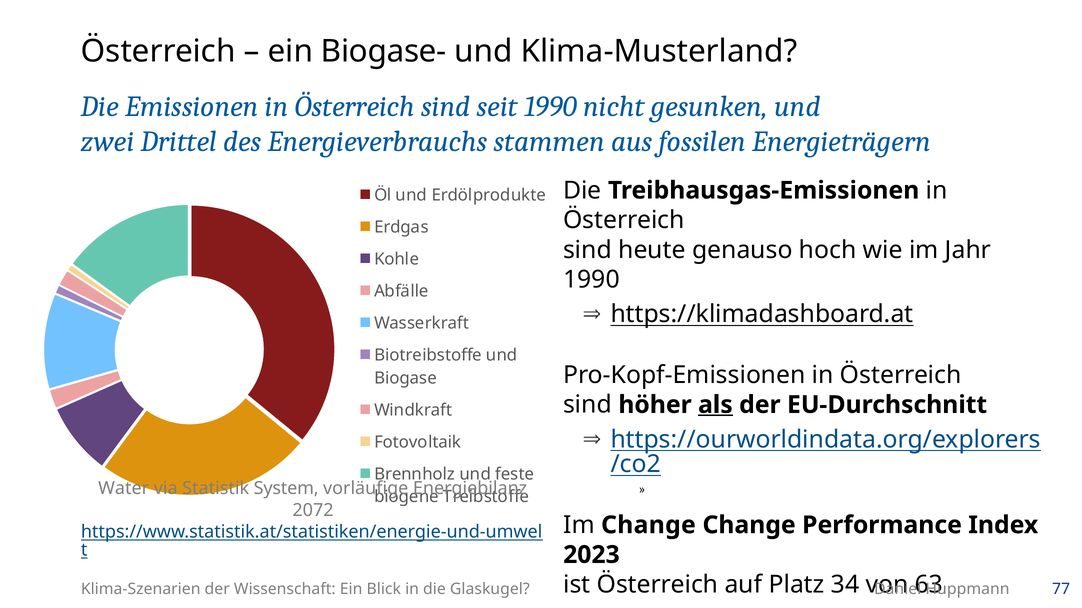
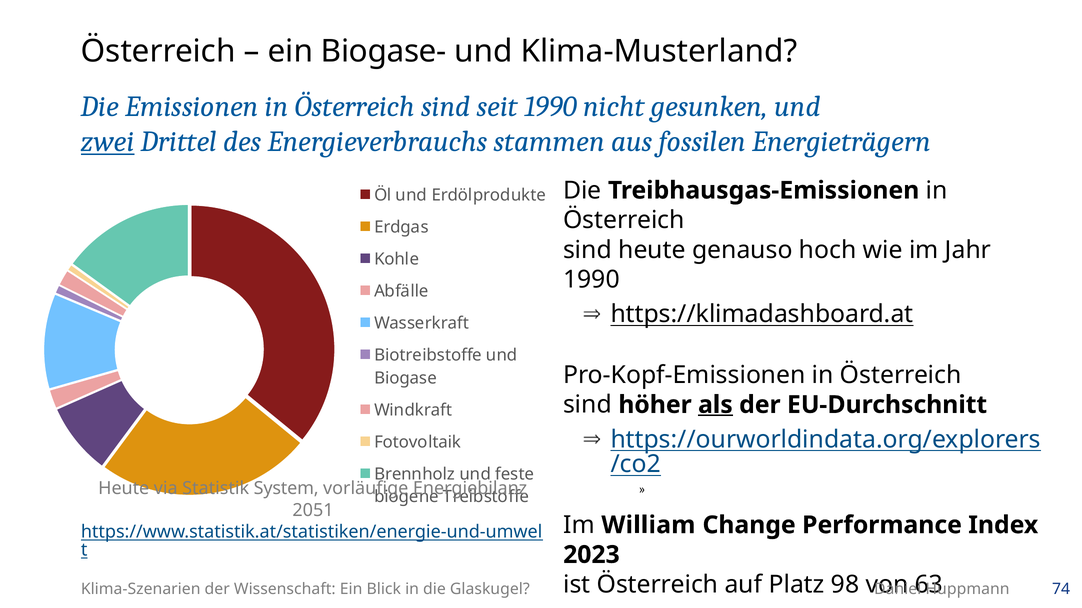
zwei underline: none -> present
Water at (124, 489): Water -> Heute
2072: 2072 -> 2051
Im Change: Change -> William
34: 34 -> 98
77: 77 -> 74
